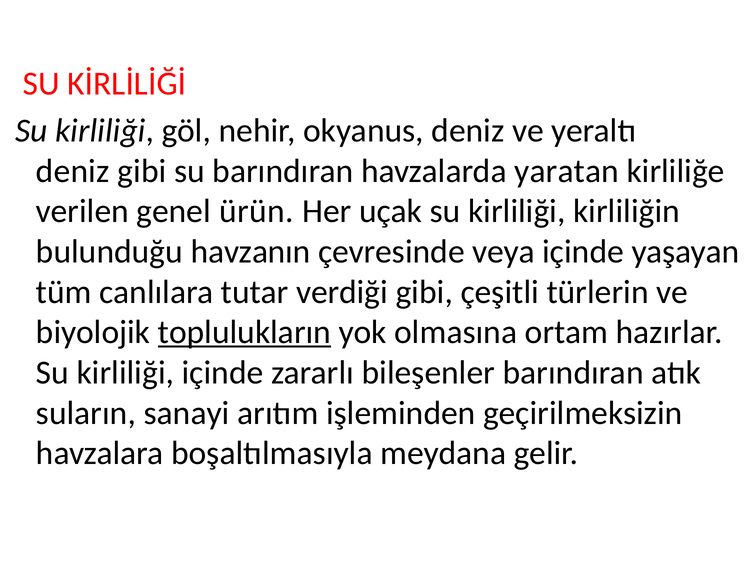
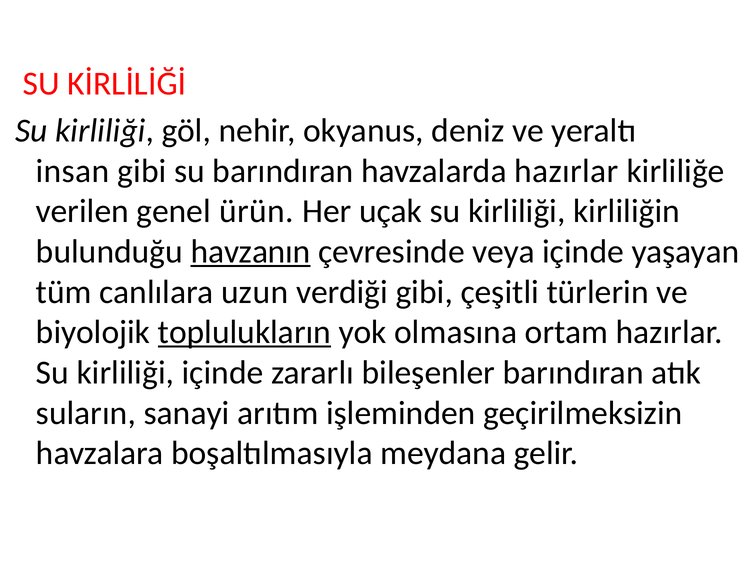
deniz at (73, 171): deniz -> insan
havzalarda yaratan: yaratan -> hazırlar
havzanın underline: none -> present
tutar: tutar -> uzun
